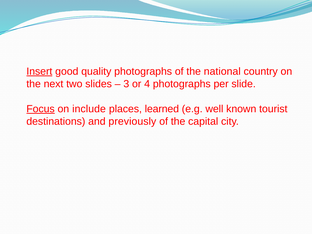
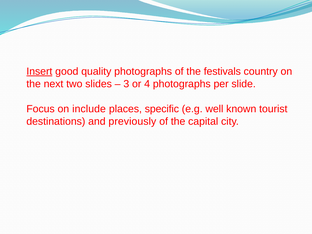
national: national -> festivals
Focus underline: present -> none
learned: learned -> specific
